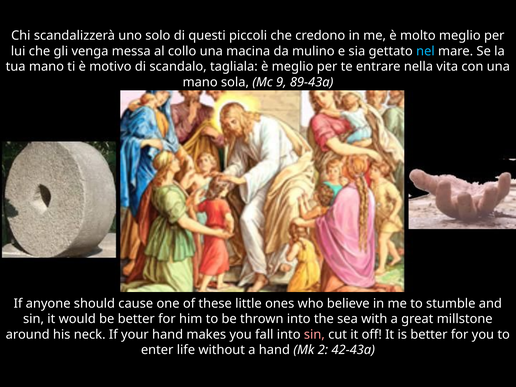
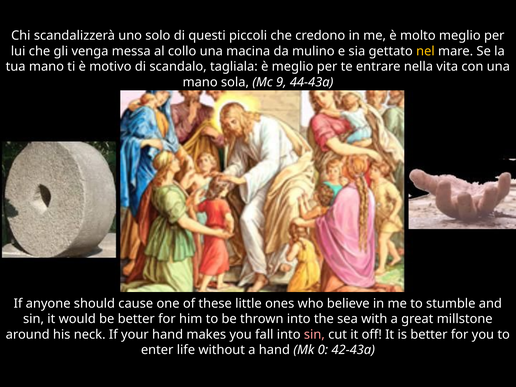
nel colour: light blue -> yellow
89-43a: 89-43a -> 44-43a
2: 2 -> 0
